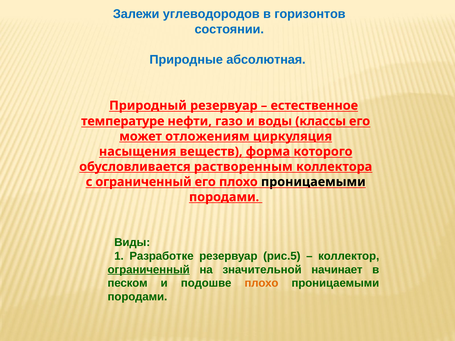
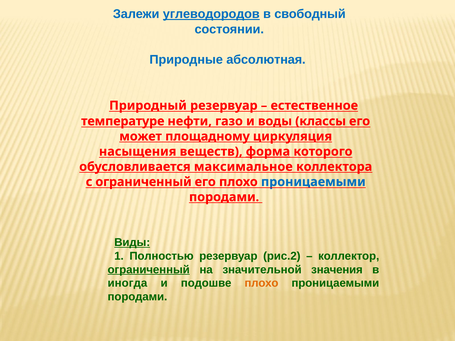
углеводородов underline: none -> present
горизонтов: горизонтов -> свободный
отложениям: отложениям -> площадному
растворенным: растворенным -> максимальное
проницаемыми at (313, 182) colour: black -> blue
Виды underline: none -> present
Разработке: Разработке -> Полностью
рис.5: рис.5 -> рис.2
начинает: начинает -> значения
песком: песком -> иногда
